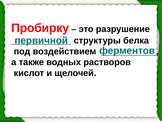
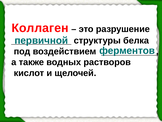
Пробирку: Пробирку -> Коллаген
